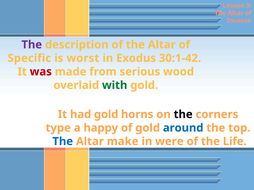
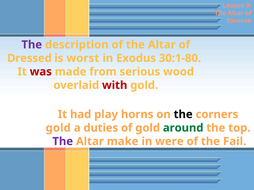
Specific: Specific -> Dressed
30:1-42: 30:1-42 -> 30:1-80
with colour: green -> red
had gold: gold -> play
type at (58, 128): type -> gold
happy: happy -> duties
around colour: blue -> green
The at (63, 142) colour: blue -> purple
Life: Life -> Fail
